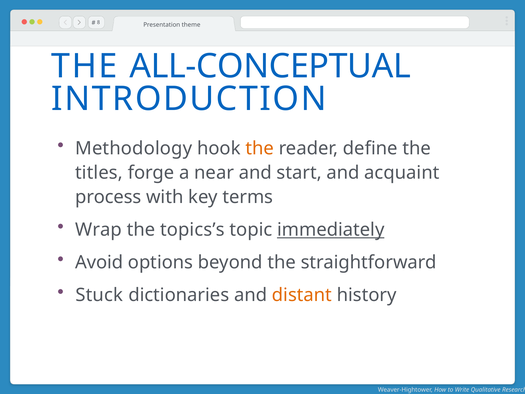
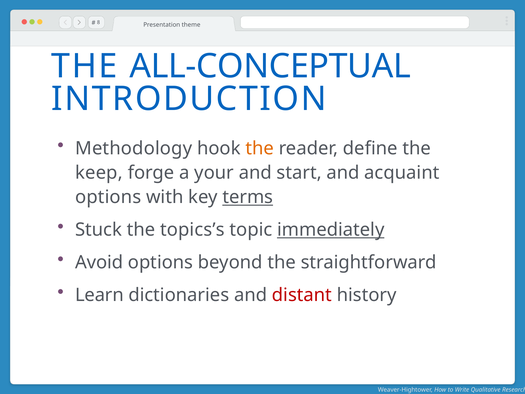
titles: titles -> keep
near: near -> your
process at (108, 197): process -> options
terms underline: none -> present
Wrap: Wrap -> Stuck
Stuck: Stuck -> Learn
distant colour: orange -> red
